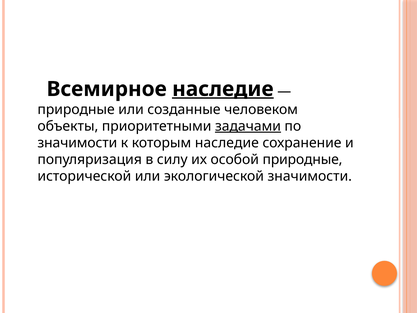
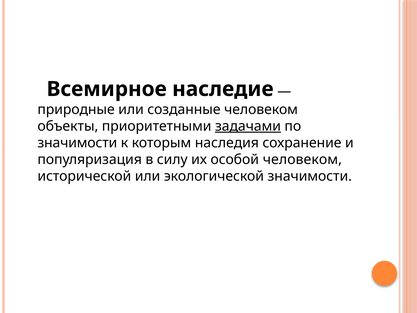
наследие at (223, 89) underline: present -> none
которым наследие: наследие -> наследия
особой природные: природные -> человеком
